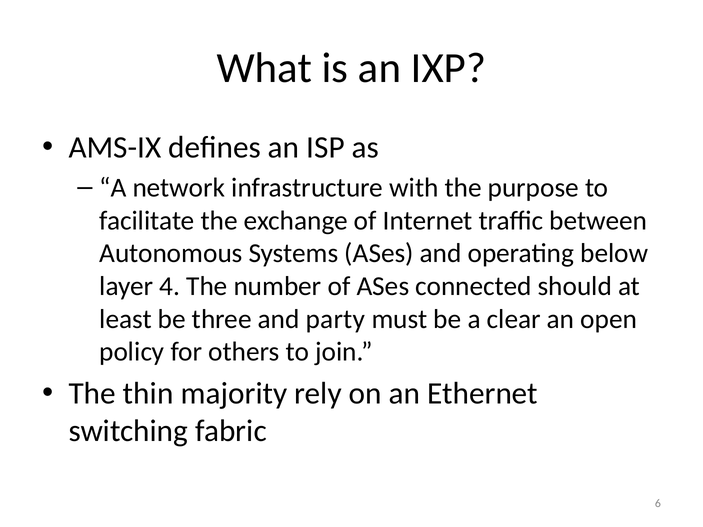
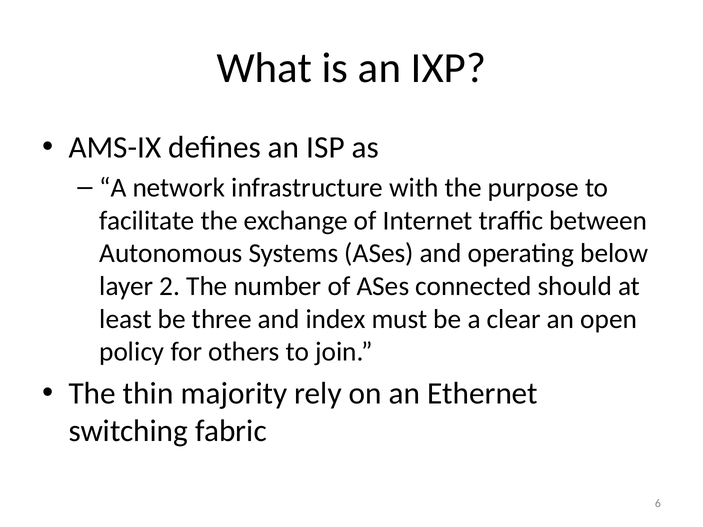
4: 4 -> 2
party: party -> index
